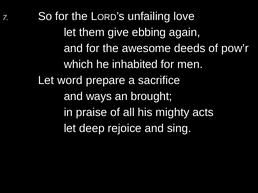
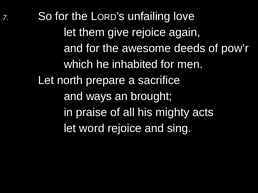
give ebbing: ebbing -> rejoice
word: word -> north
deep: deep -> word
